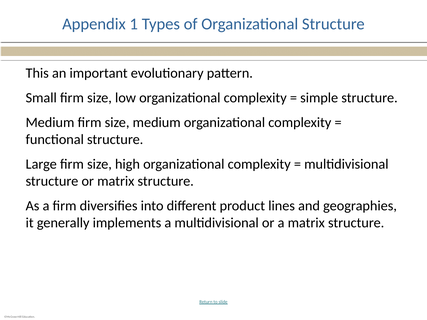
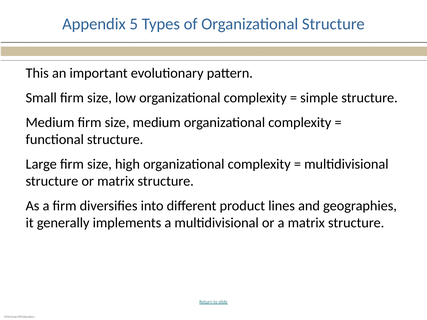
1: 1 -> 5
